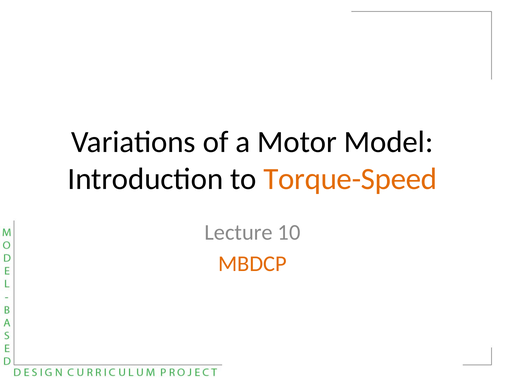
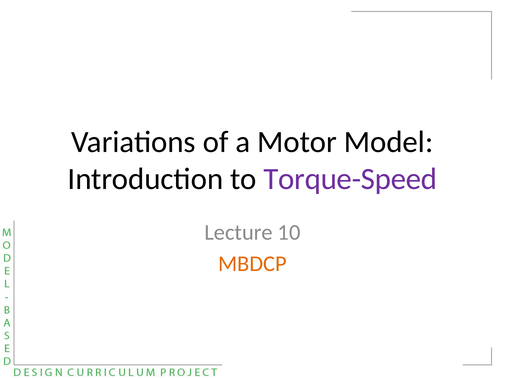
Torque-Speed colour: orange -> purple
